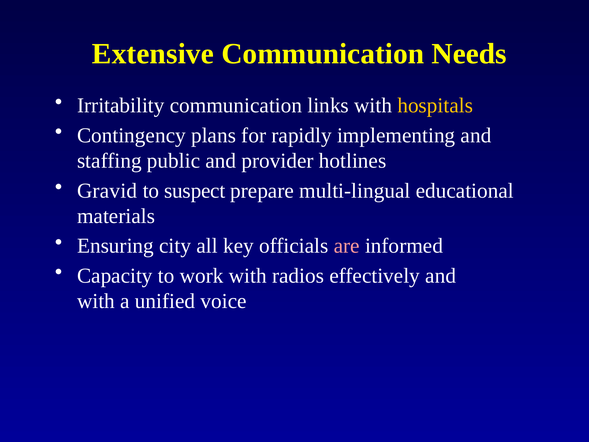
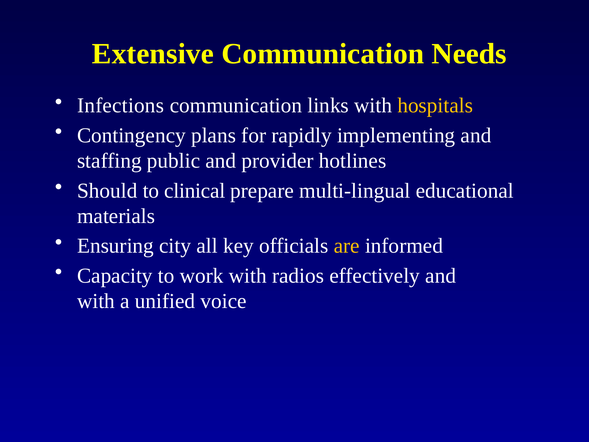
Irritability: Irritability -> Infections
Gravid: Gravid -> Should
suspect: suspect -> clinical
are colour: pink -> yellow
